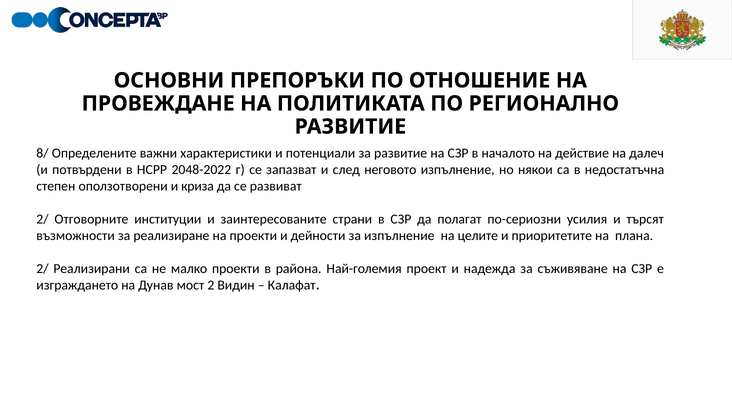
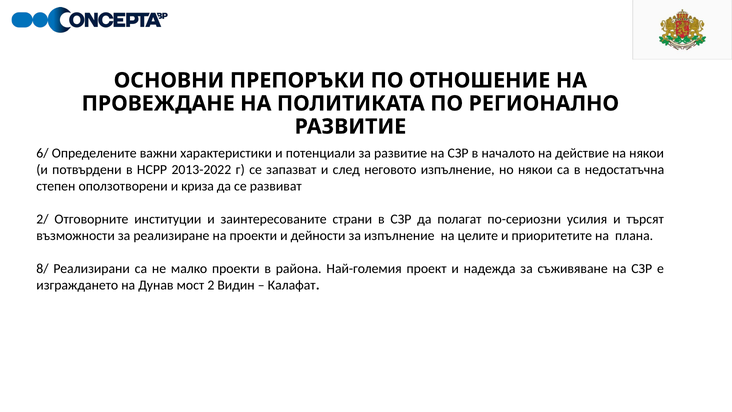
8/: 8/ -> 6/
на далеч: далеч -> някои
2048-2022: 2048-2022 -> 2013-2022
2/ at (42, 269): 2/ -> 8/
